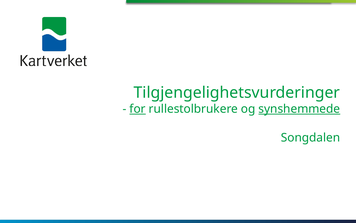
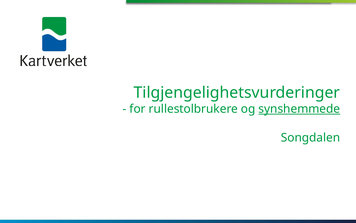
for underline: present -> none
